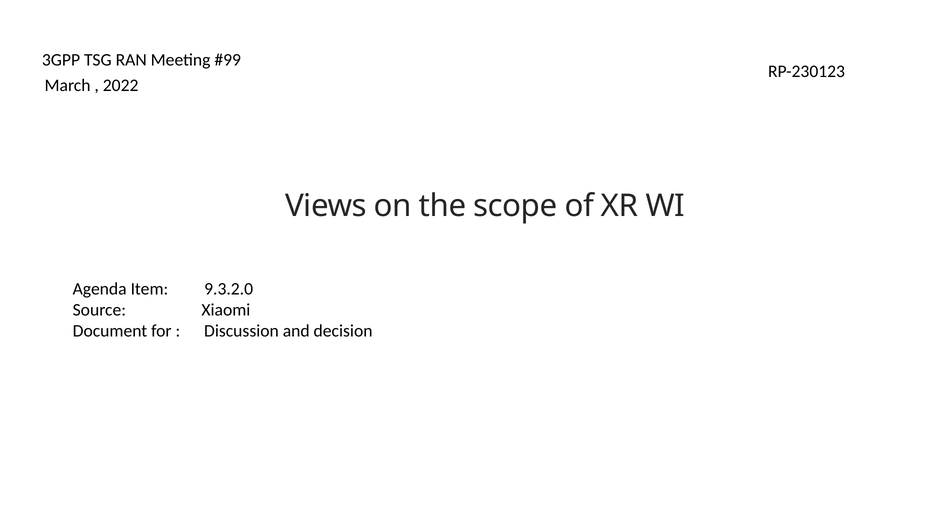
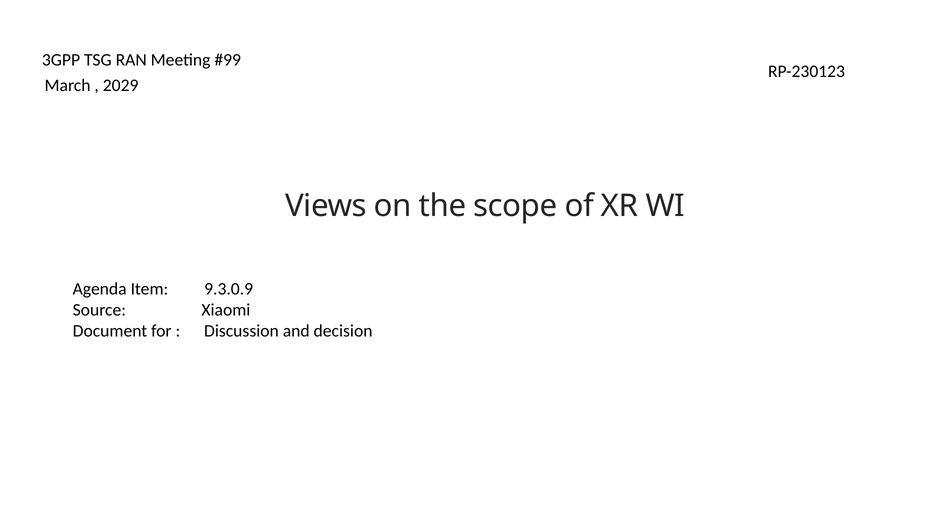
2022: 2022 -> 2029
9.3.2.0: 9.3.2.0 -> 9.3.0.9
